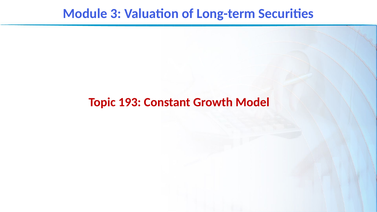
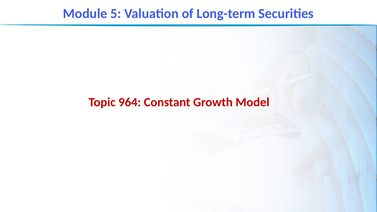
3: 3 -> 5
193: 193 -> 964
